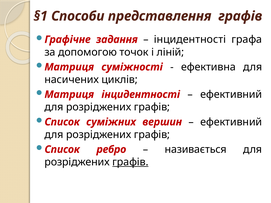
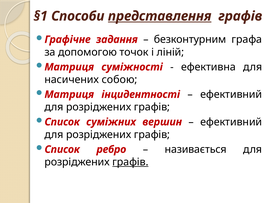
представлення underline: none -> present
інцидентності at (190, 40): інцидентності -> безконтурним
циклів: циклів -> собою
